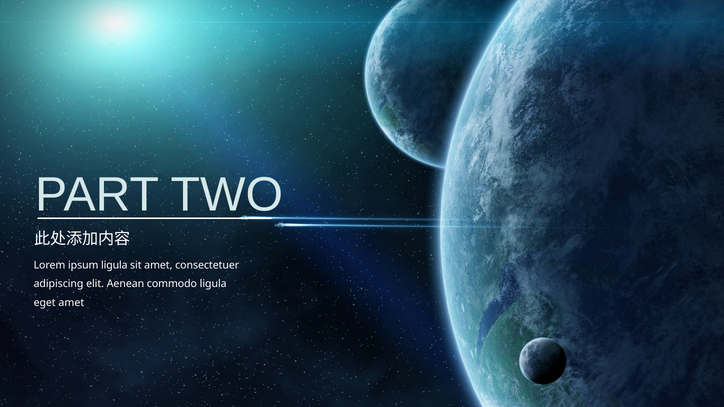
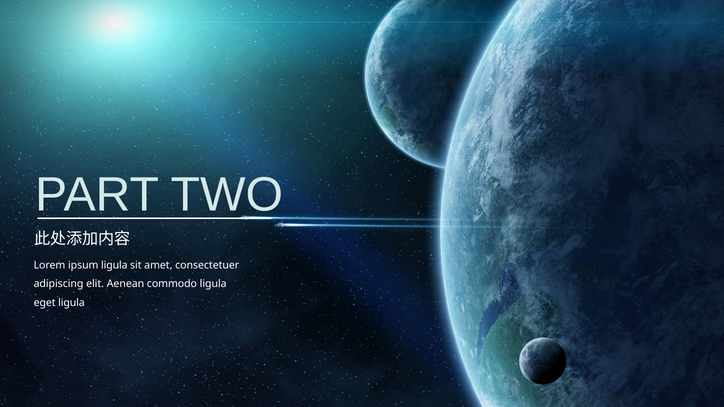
eget amet: amet -> ligula
